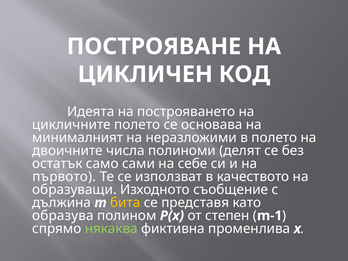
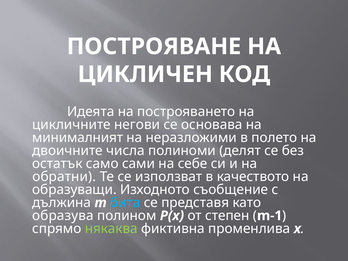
цикличните полето: полето -> негови
първото: първото -> обратни
бита colour: yellow -> light blue
